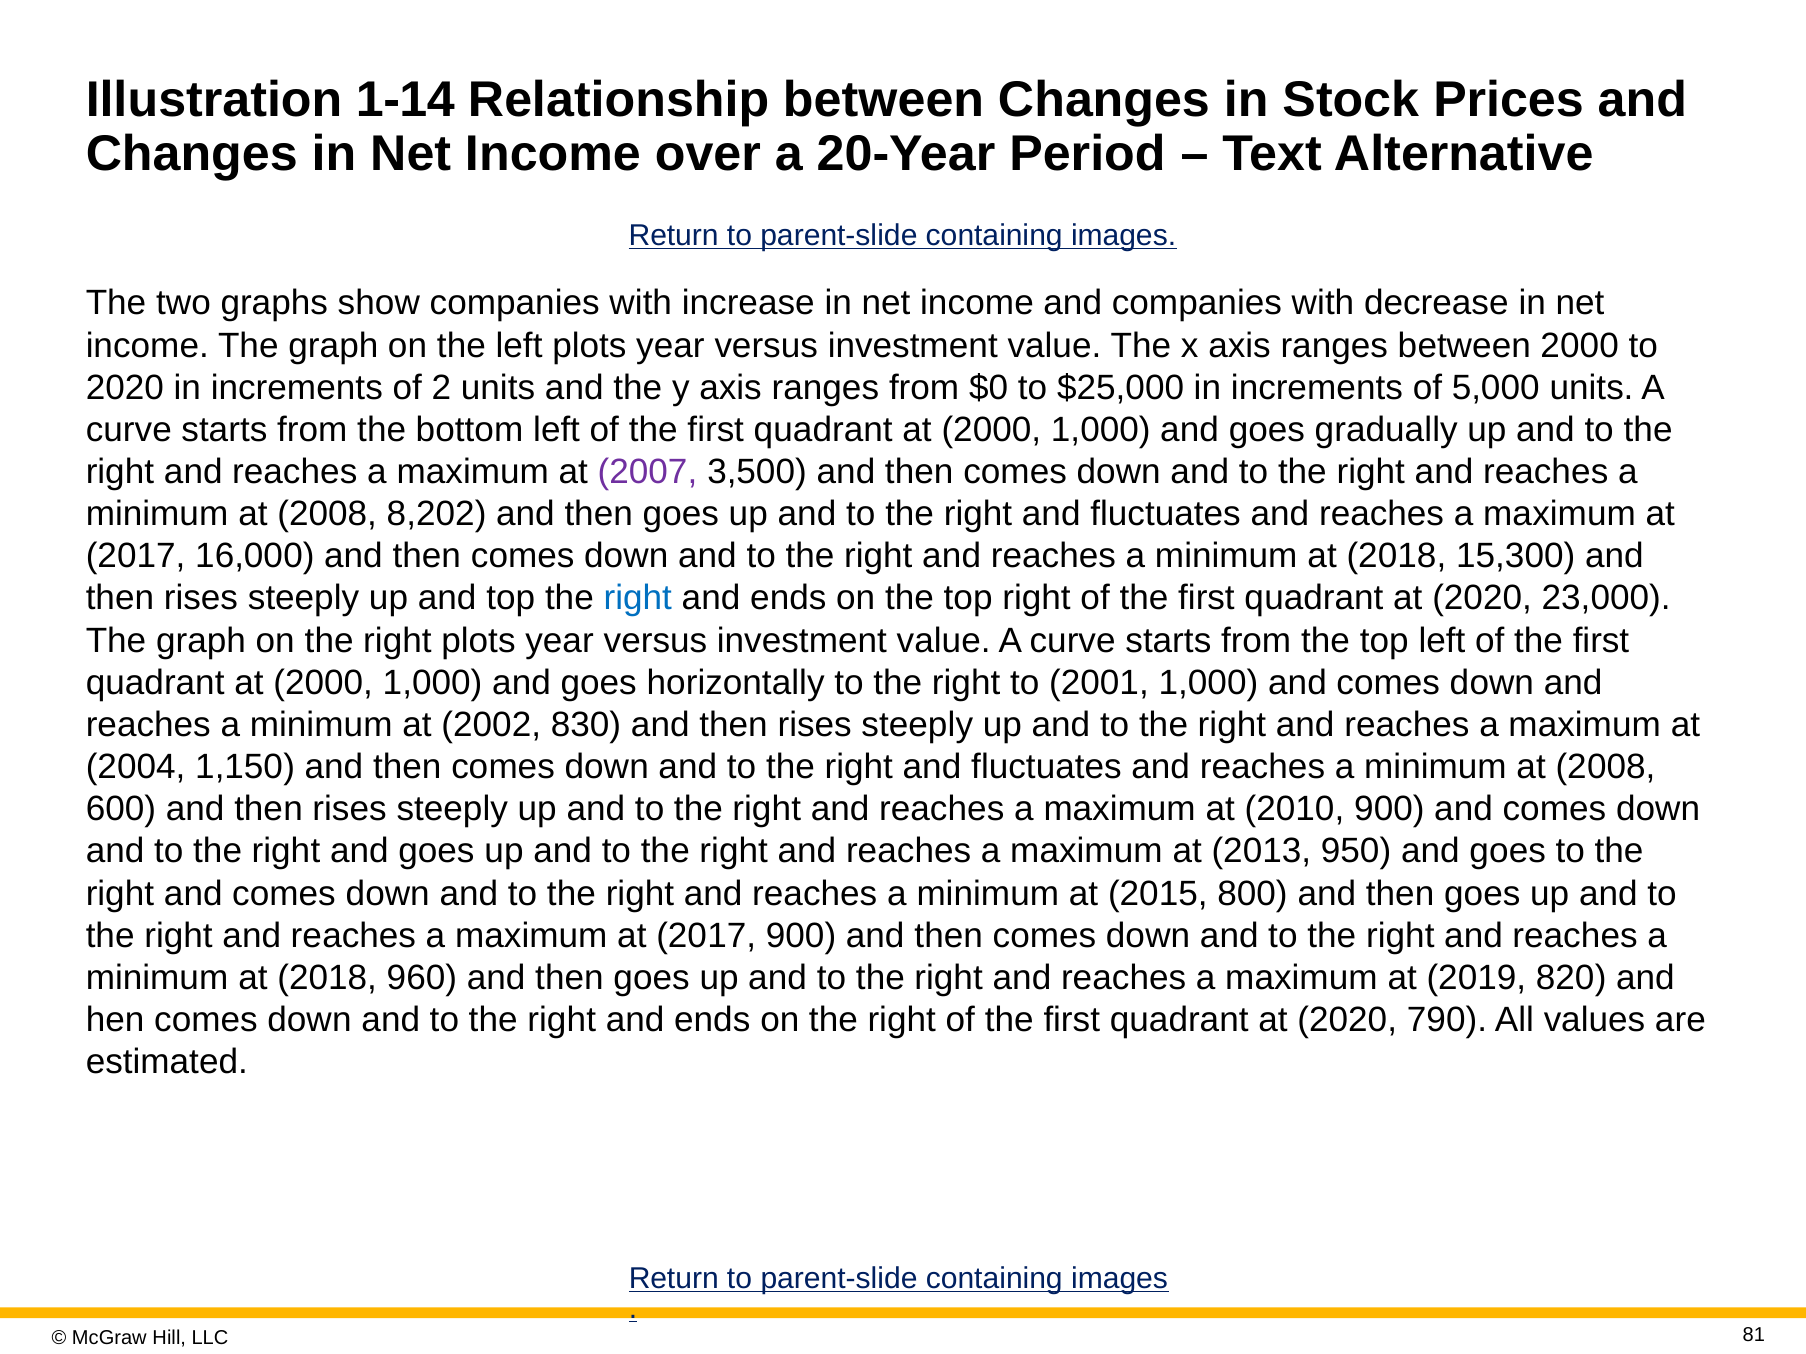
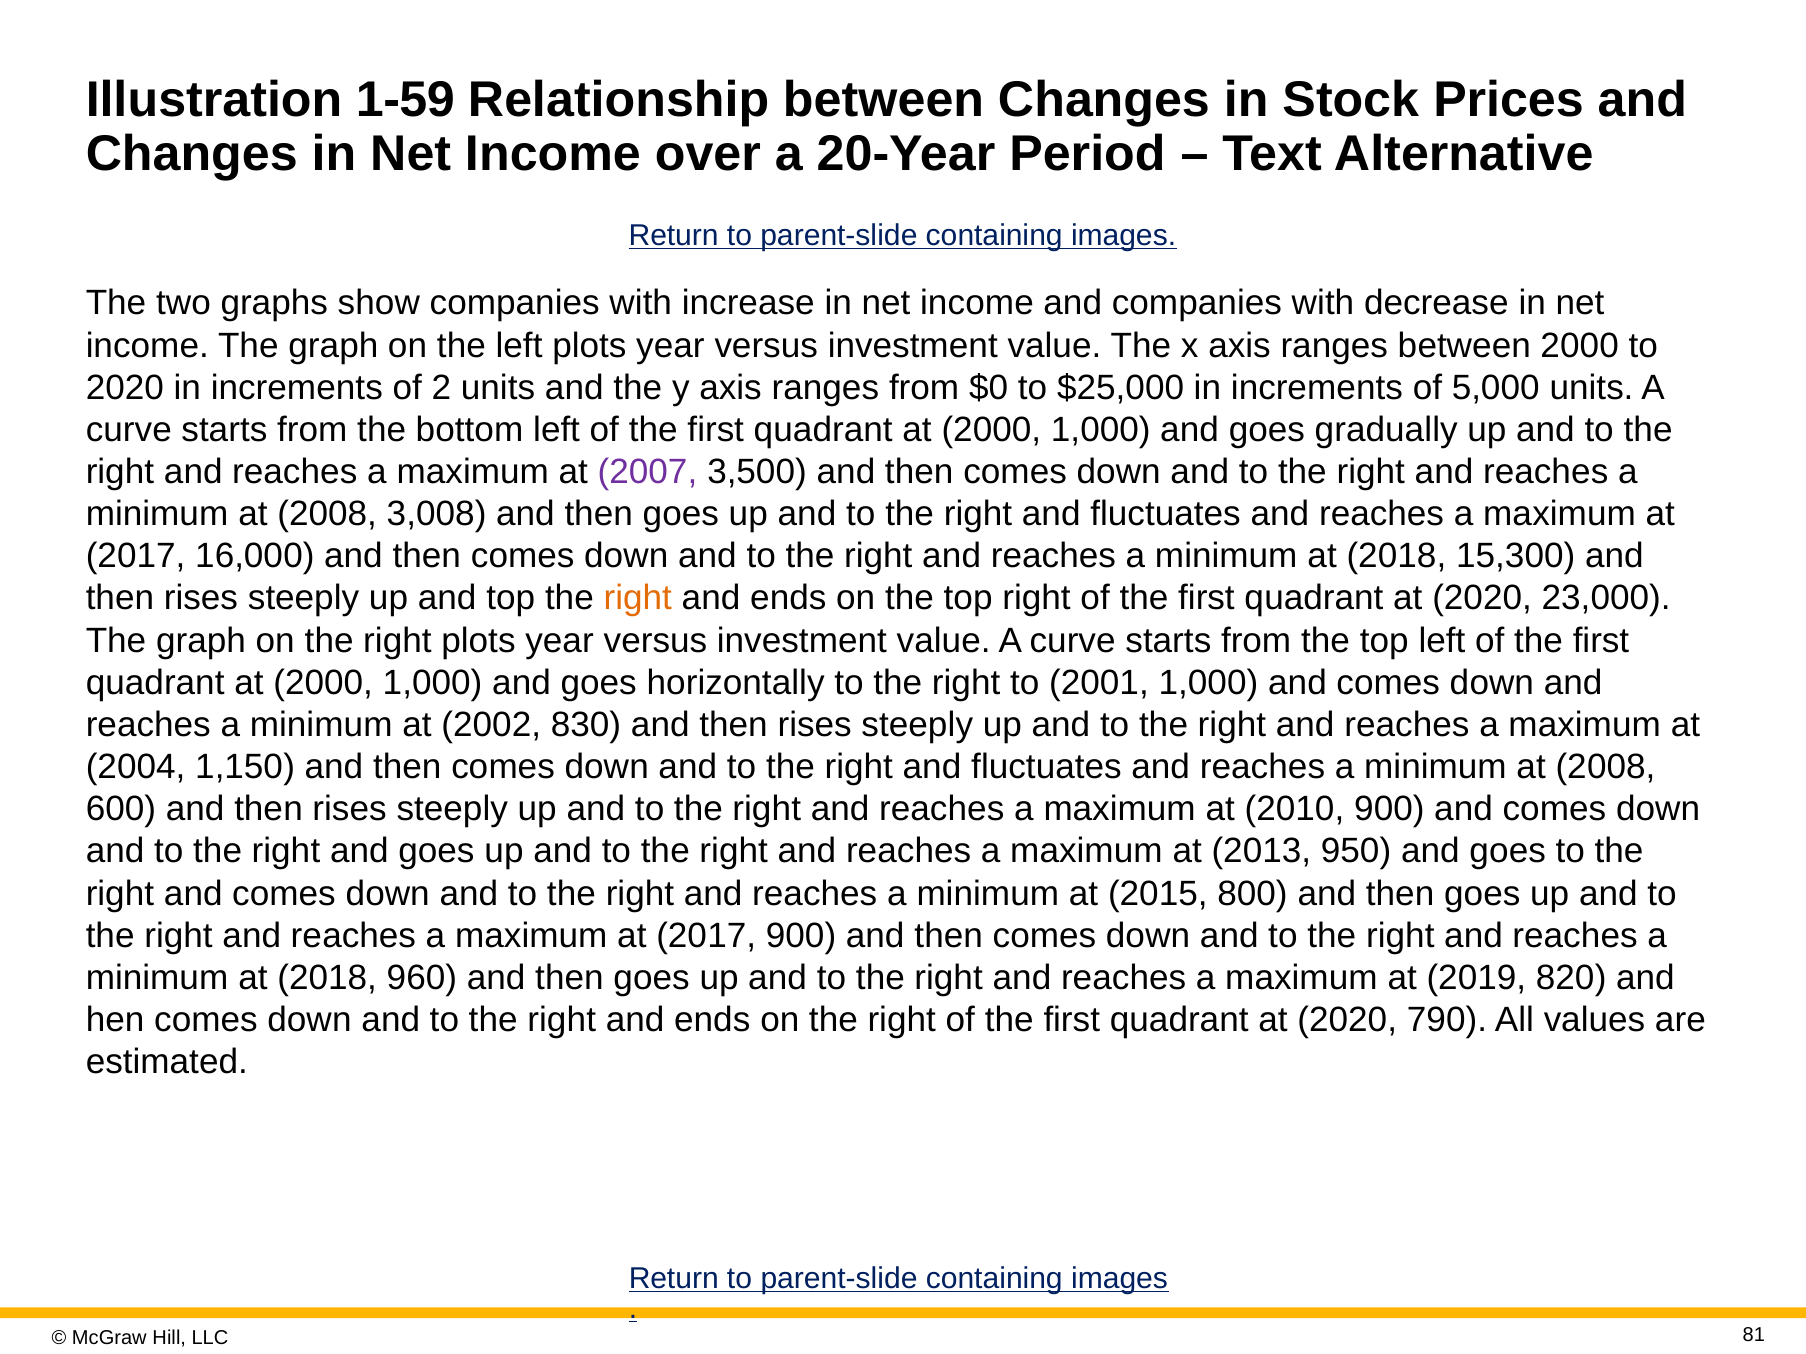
1-14: 1-14 -> 1-59
8,202: 8,202 -> 3,008
right at (638, 599) colour: blue -> orange
